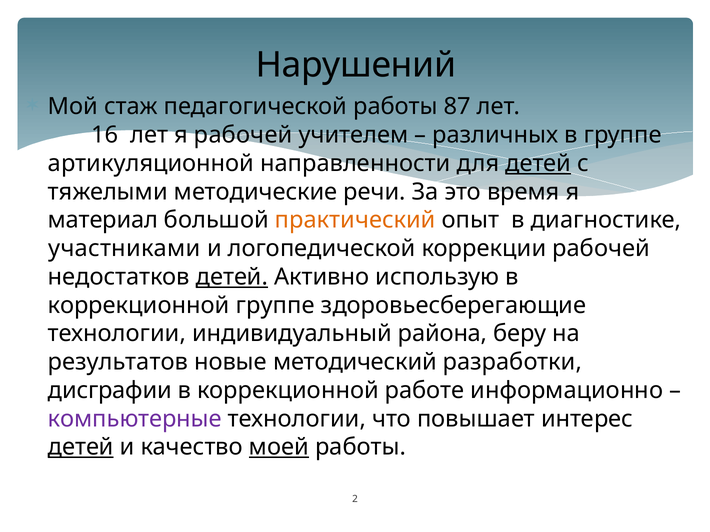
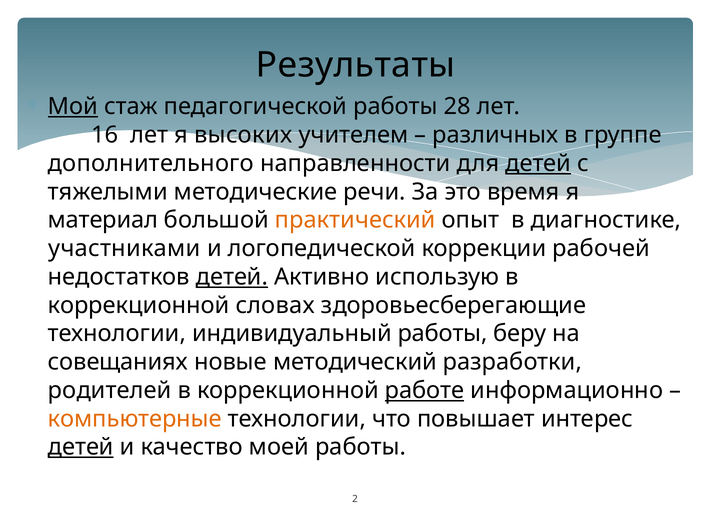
Нарушений: Нарушений -> Результаты
Мой underline: none -> present
87: 87 -> 28
я рабочей: рабочей -> высоких
артикуляционной: артикуляционной -> дополнительного
коррекционной группе: группе -> словах
индивидуальный района: района -> работы
результатов: результатов -> совещаниях
дисграфии: дисграфии -> родителей
работе underline: none -> present
компьютерные colour: purple -> orange
моей underline: present -> none
